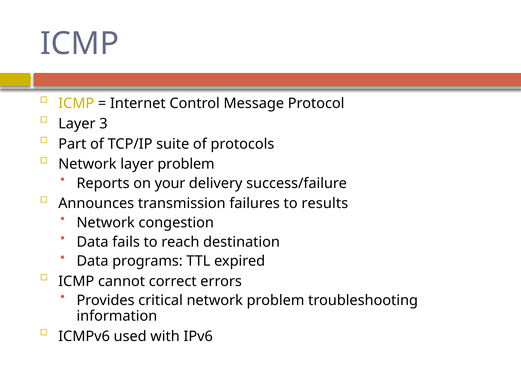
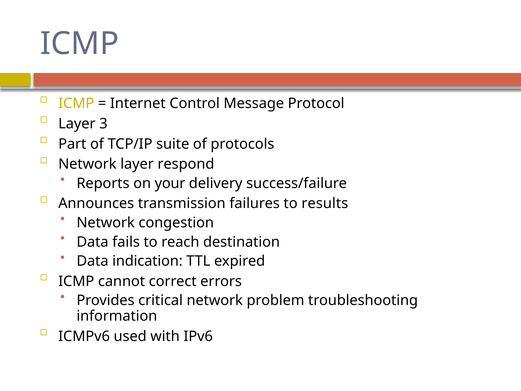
layer problem: problem -> respond
programs: programs -> indication
